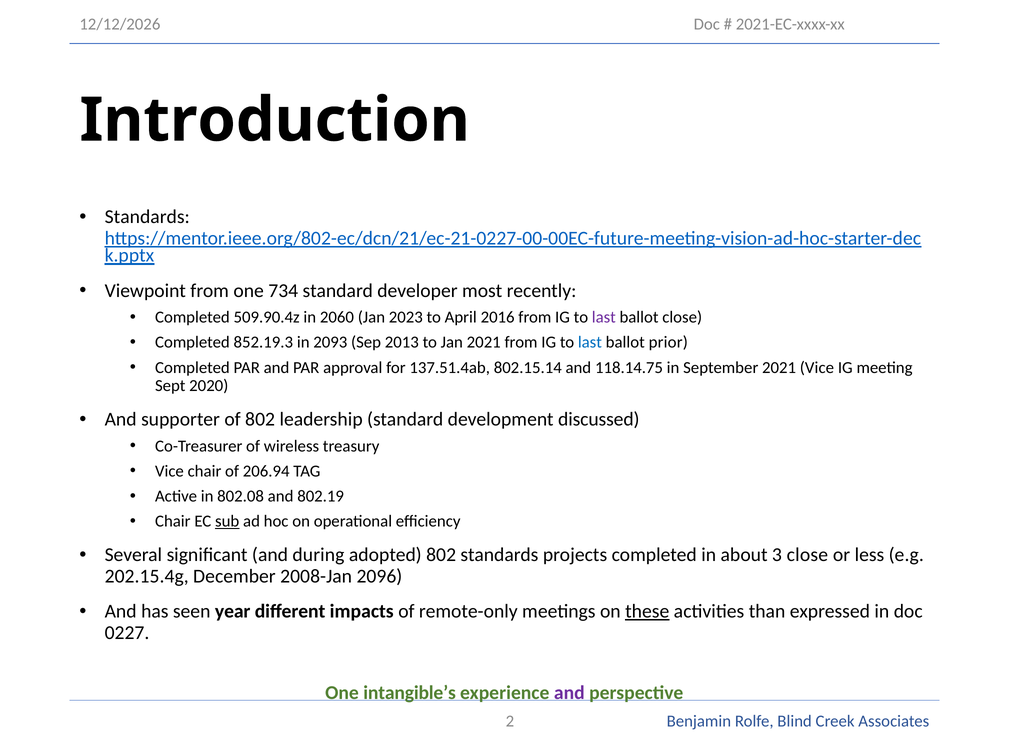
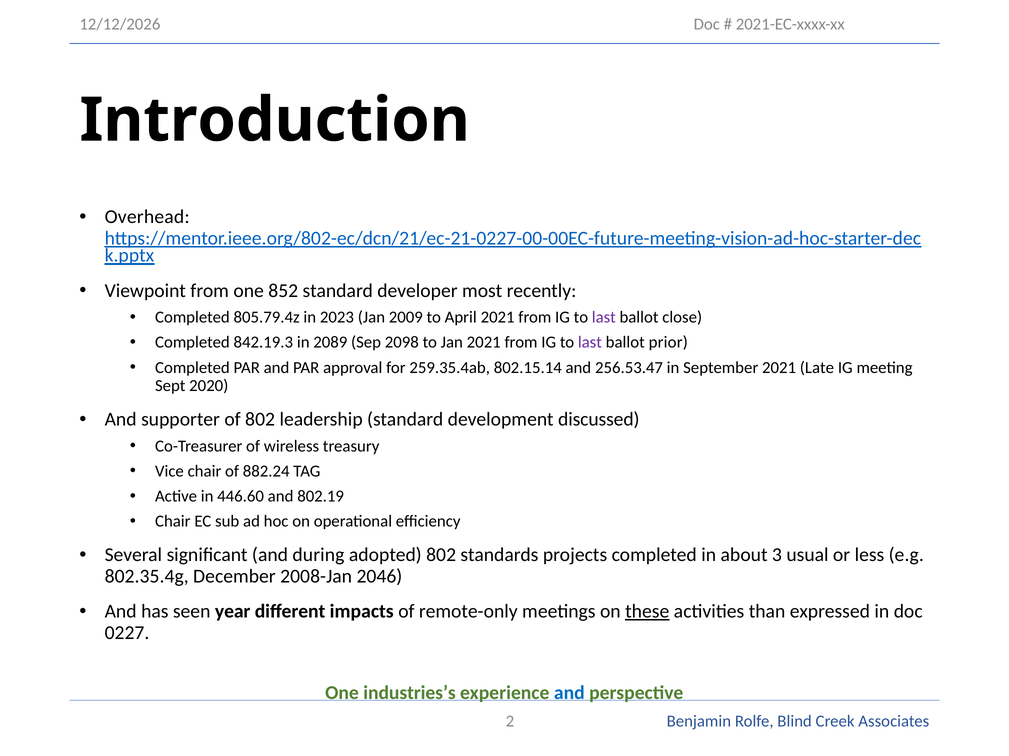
Standards at (147, 217): Standards -> Overhead
734: 734 -> 852
509.90.4z: 509.90.4z -> 805.79.4z
2060: 2060 -> 2023
2023: 2023 -> 2009
April 2016: 2016 -> 2021
852.19.3: 852.19.3 -> 842.19.3
2093: 2093 -> 2089
2013: 2013 -> 2098
last at (590, 343) colour: blue -> purple
137.51.4ab: 137.51.4ab -> 259.35.4ab
118.14.75: 118.14.75 -> 256.53.47
2021 Vice: Vice -> Late
206.94: 206.94 -> 882.24
802.08: 802.08 -> 446.60
sub underline: present -> none
3 close: close -> usual
202.15.4g: 202.15.4g -> 802.35.4g
2096: 2096 -> 2046
intangible’s: intangible’s -> industries’s
and at (569, 694) colour: purple -> blue
